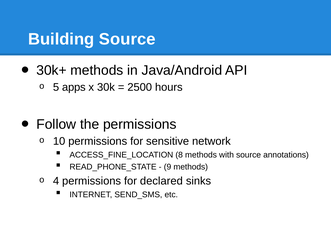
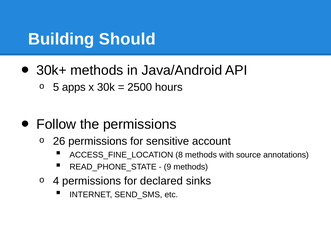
Building Source: Source -> Should
10: 10 -> 26
network: network -> account
